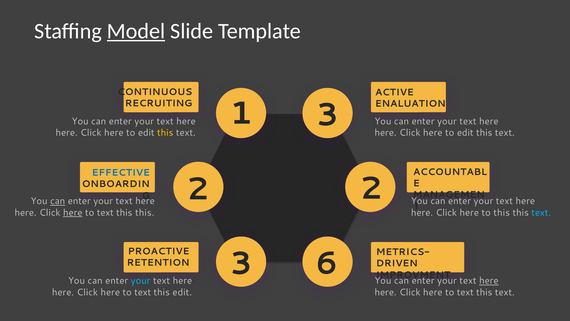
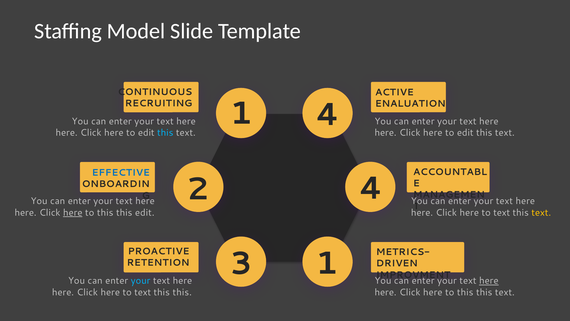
Model underline: present -> none
1 3: 3 -> 4
this at (165, 133) colour: yellow -> light blue
2 2: 2 -> 4
can at (58, 201) underline: present -> none
text at (105, 212): text -> this
this at (145, 212): this -> edit
this at (502, 212): this -> text
text at (541, 212) colour: light blue -> yellow
3 6: 6 -> 1
edit at (182, 292): edit -> this
text at (465, 292): text -> this
